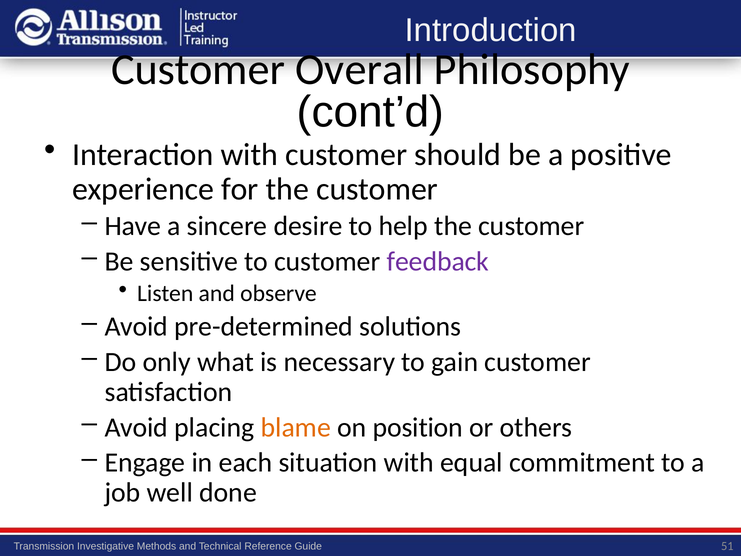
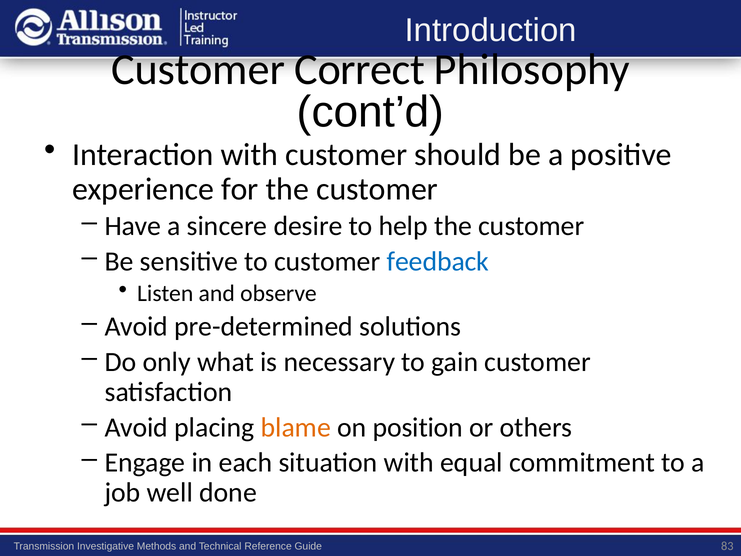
Overall: Overall -> Correct
feedback colour: purple -> blue
51: 51 -> 83
